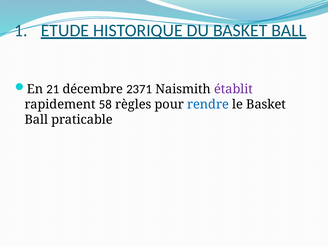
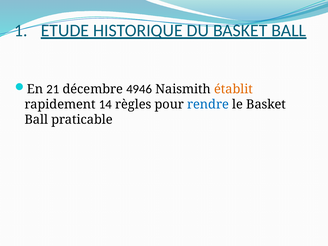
2371: 2371 -> 4946
établit colour: purple -> orange
58: 58 -> 14
